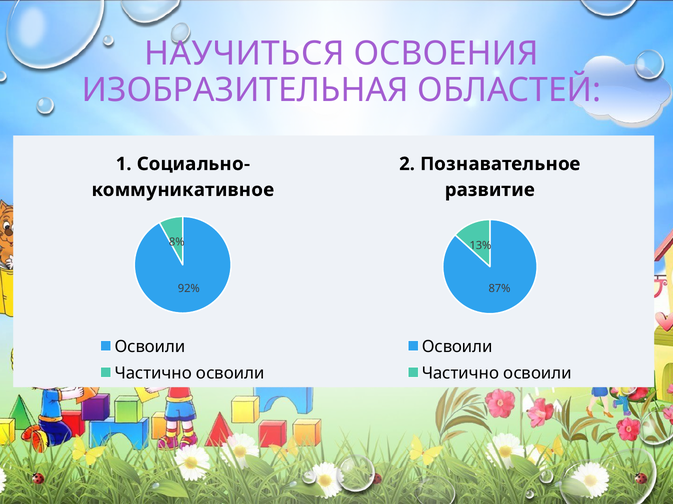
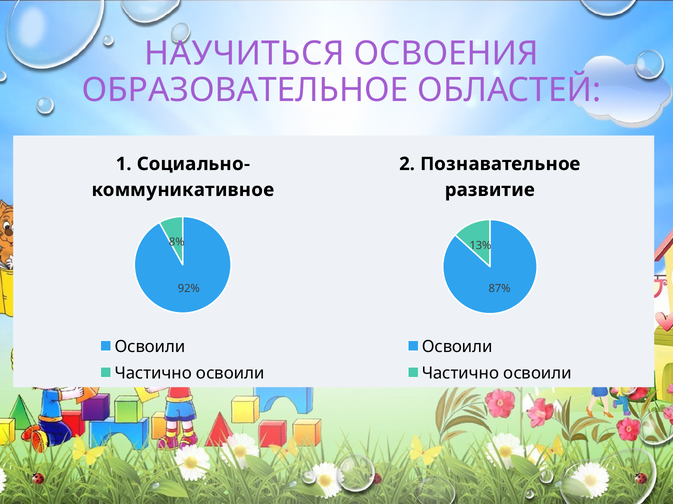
ИЗОБРАЗИТЕЛЬНАЯ: ИЗОБРАЗИТЕЛЬНАЯ -> ОБРАЗОВАТЕЛЬНОЕ
